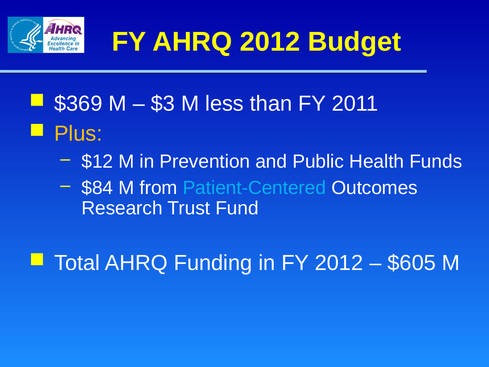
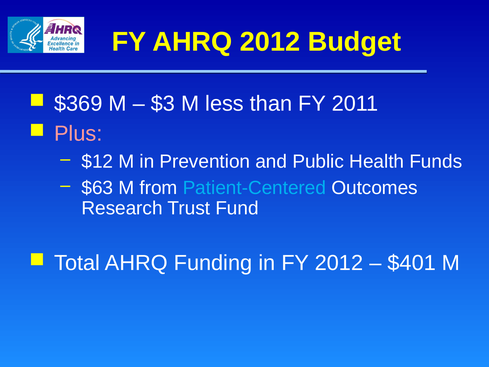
Plus colour: yellow -> pink
$84: $84 -> $63
$605: $605 -> $401
